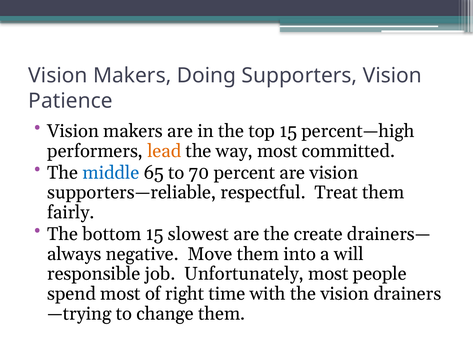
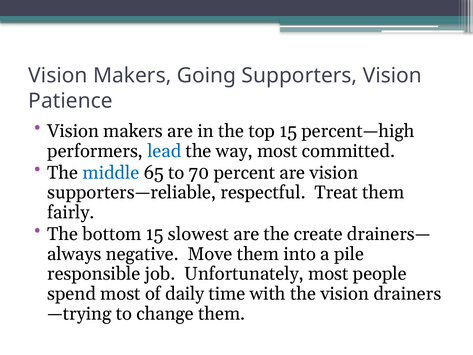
Doing: Doing -> Going
lead colour: orange -> blue
will: will -> pile
right: right -> daily
